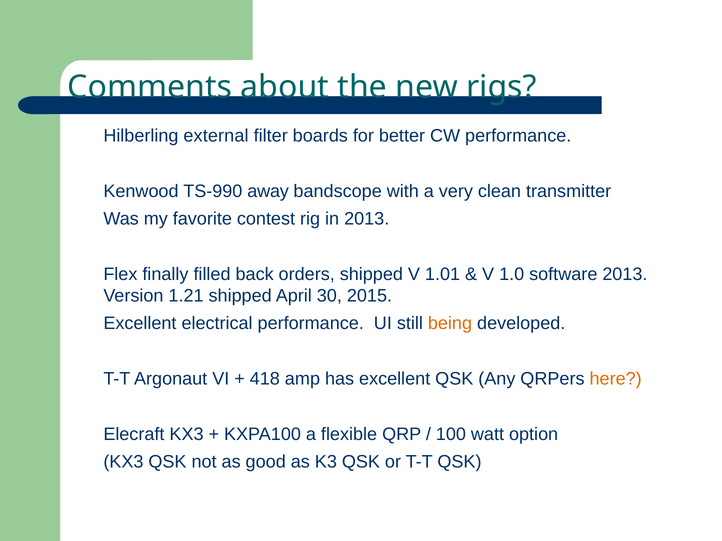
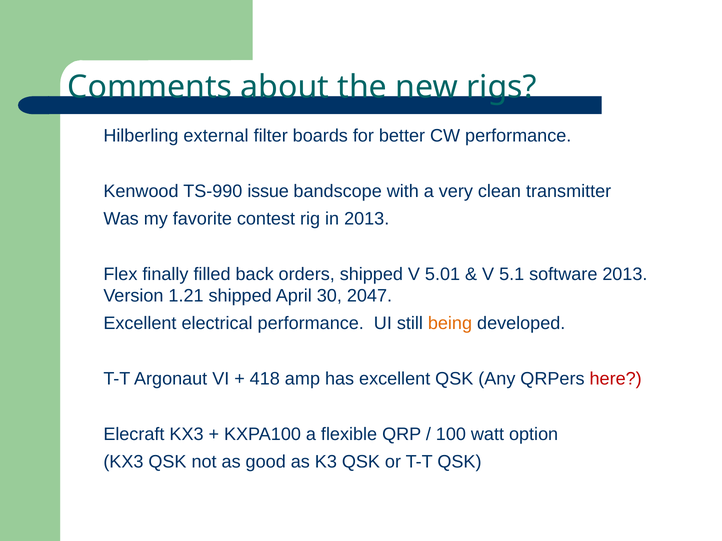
away: away -> issue
1.01: 1.01 -> 5.01
1.0: 1.0 -> 5.1
2015: 2015 -> 2047
here colour: orange -> red
